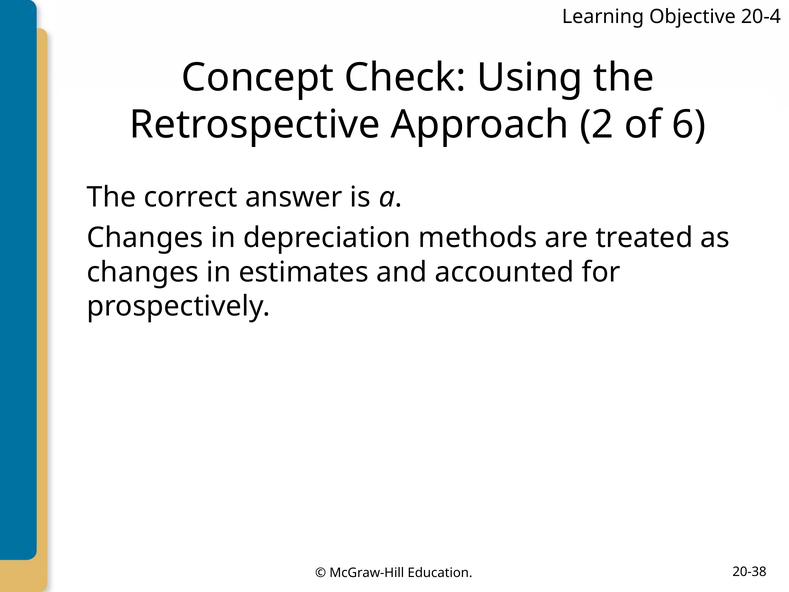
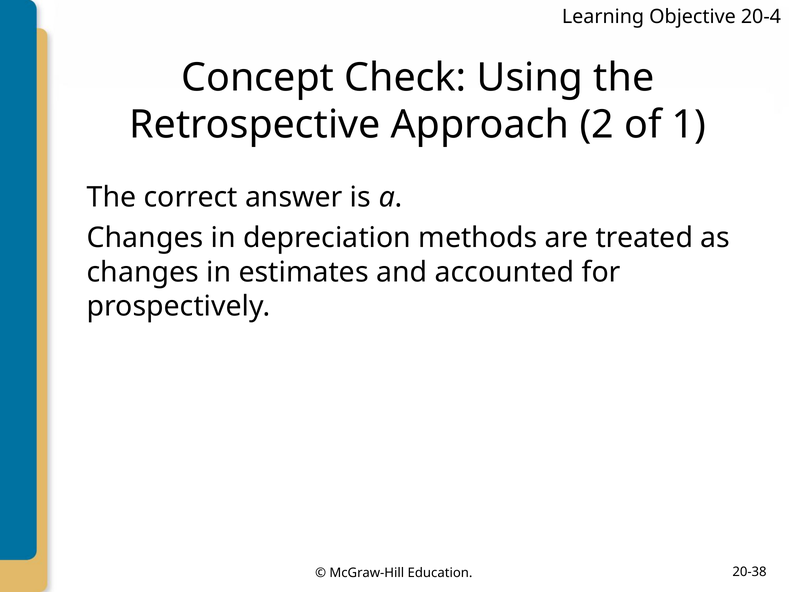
6: 6 -> 1
